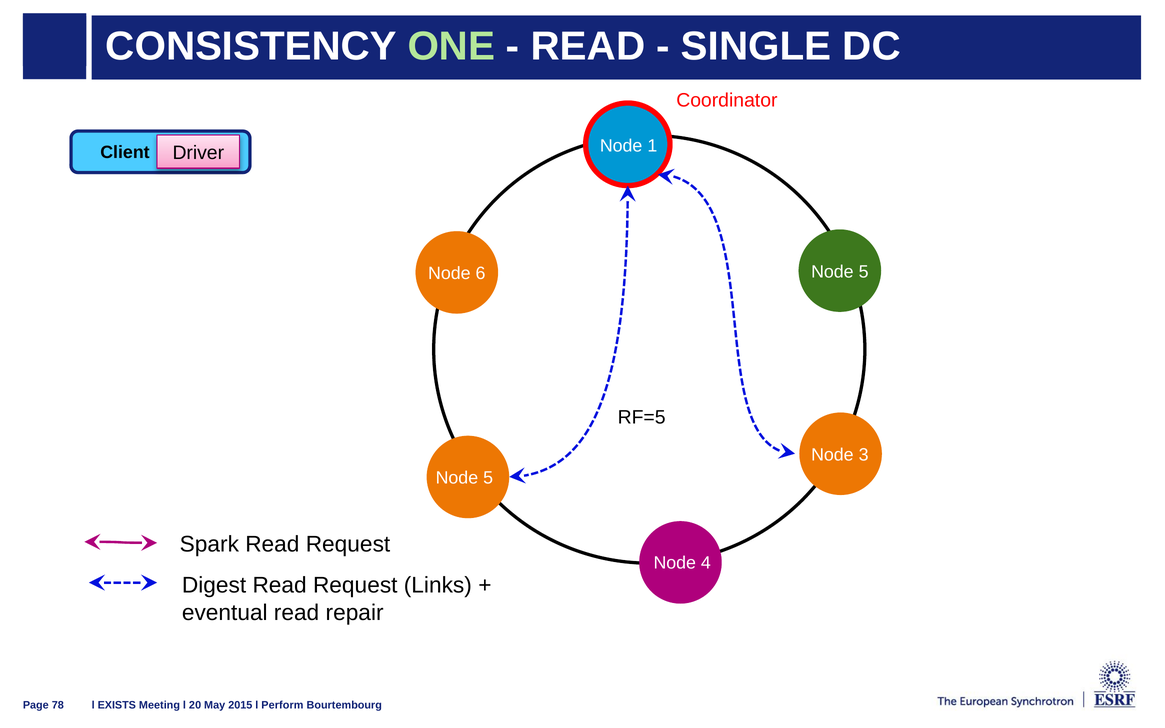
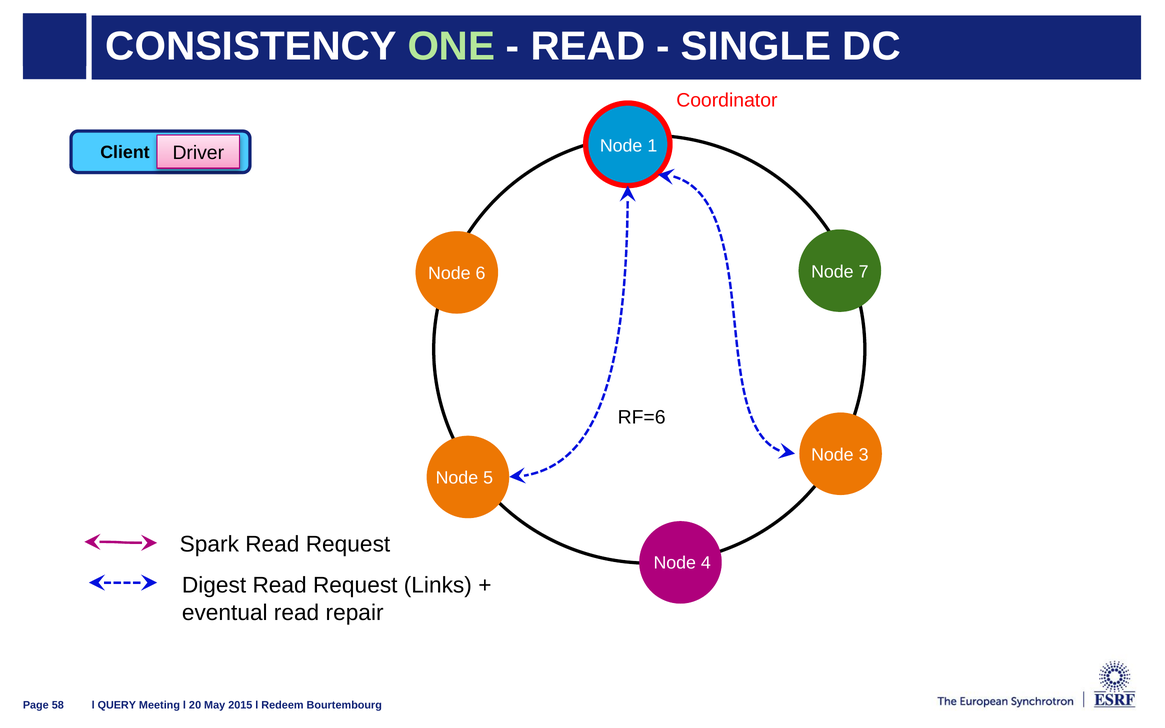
5 at (864, 272): 5 -> 7
RF=5: RF=5 -> RF=6
78: 78 -> 58
EXISTS: EXISTS -> QUERY
Perform: Perform -> Redeem
